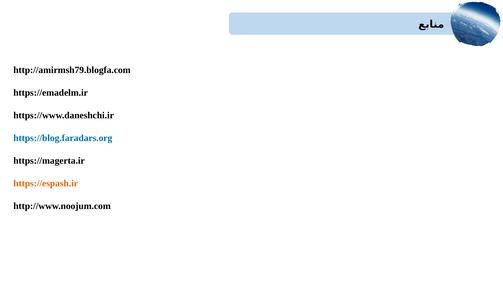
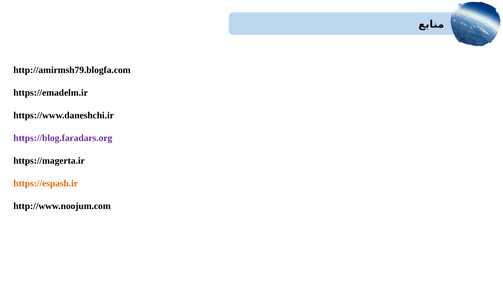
https://blog.faradars.org colour: blue -> purple
